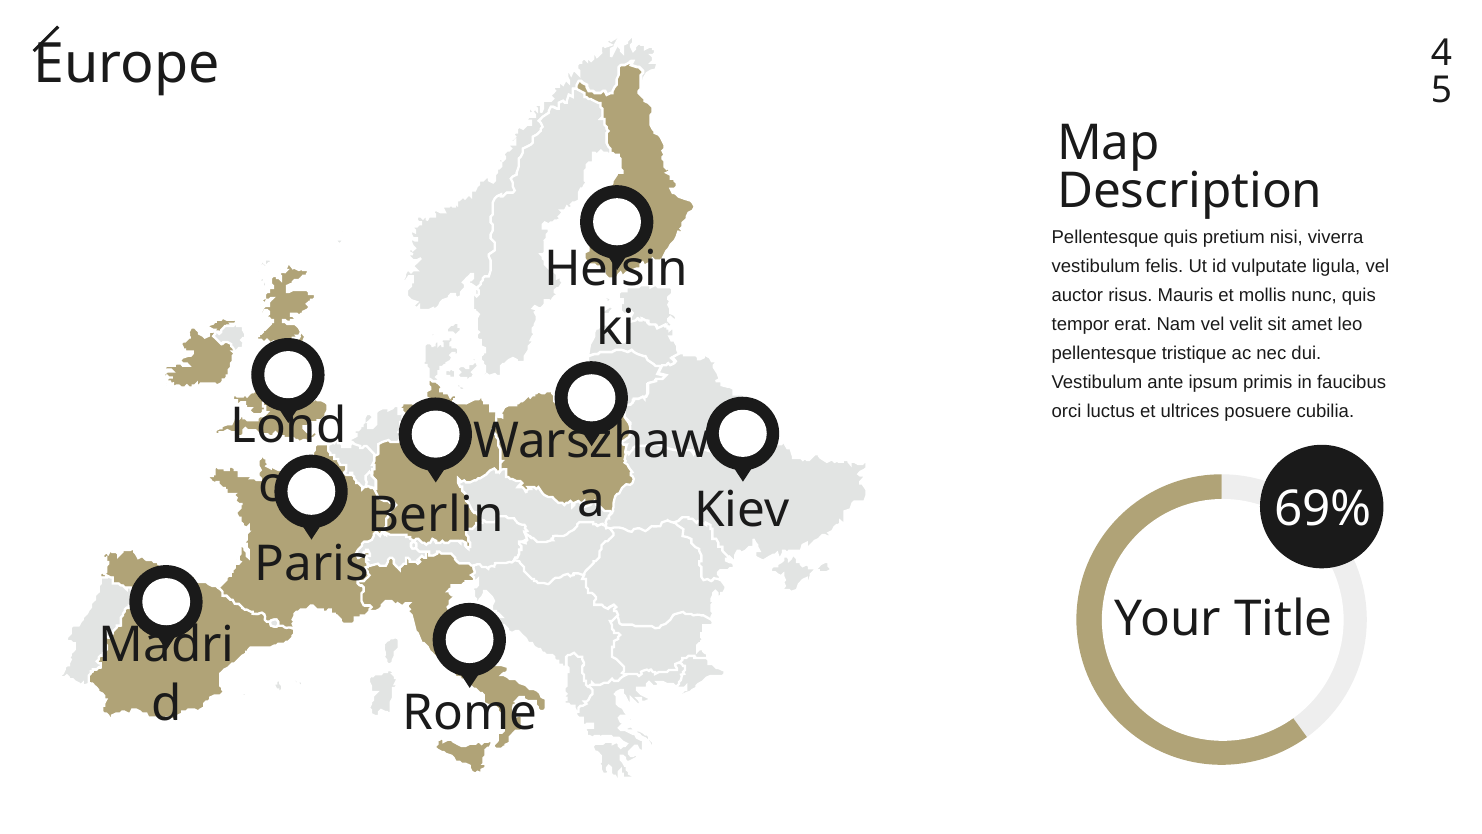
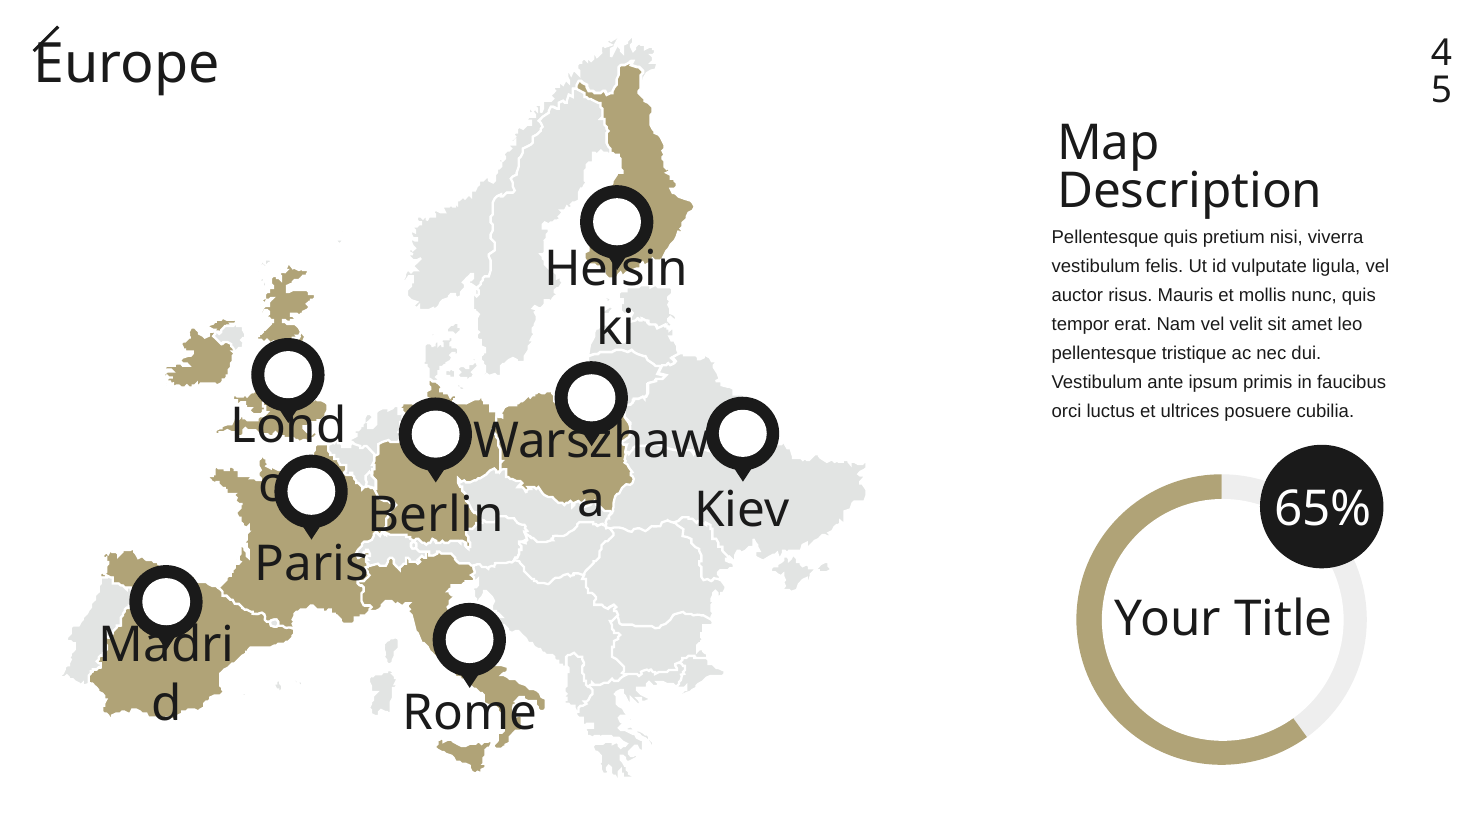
69%: 69% -> 65%
